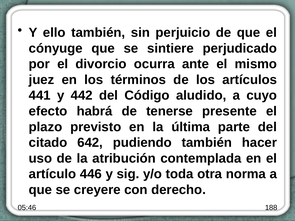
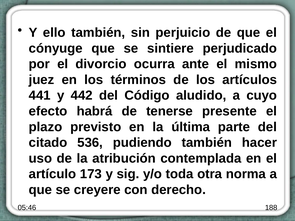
642: 642 -> 536
446: 446 -> 173
